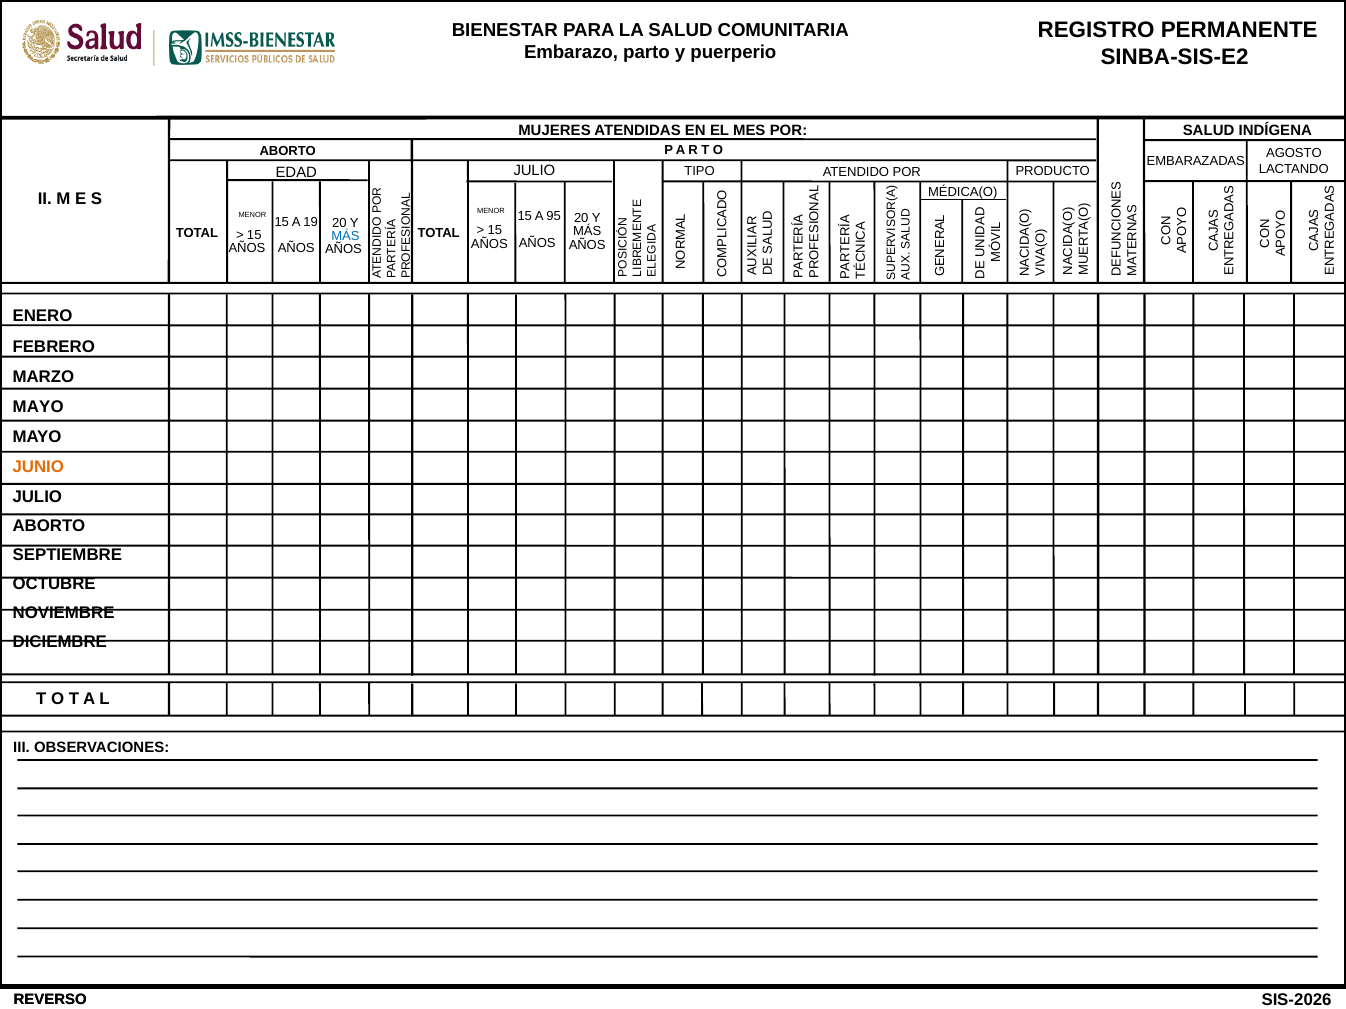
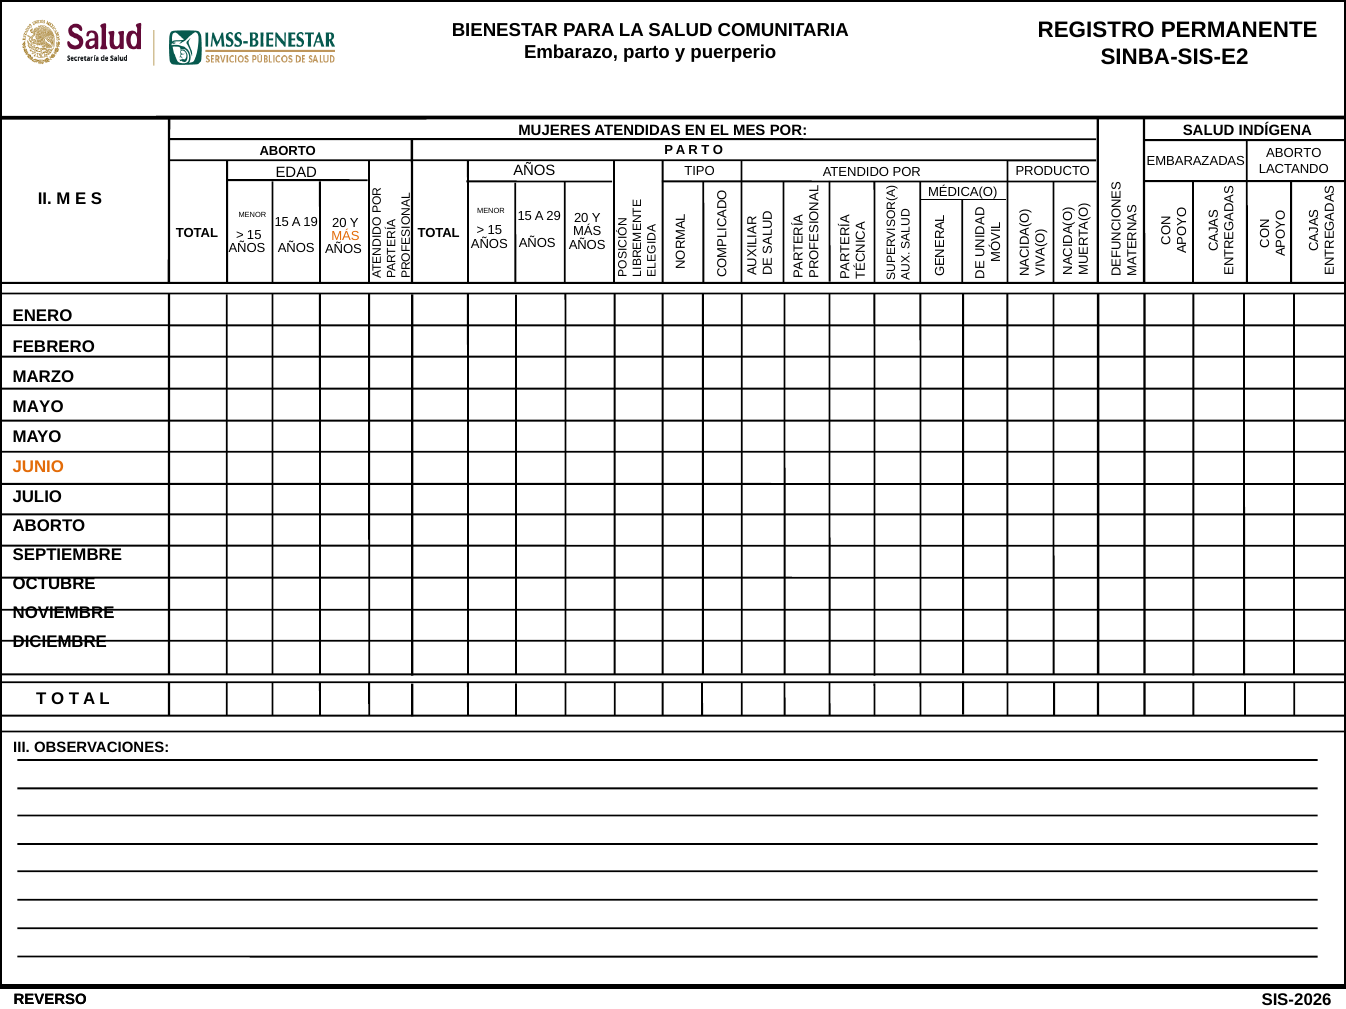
AGOSTO at (1294, 153): AGOSTO -> ABORTO
JULIO at (534, 171): JULIO -> AÑOS
95: 95 -> 29
MÁS at (345, 236) colour: blue -> orange
